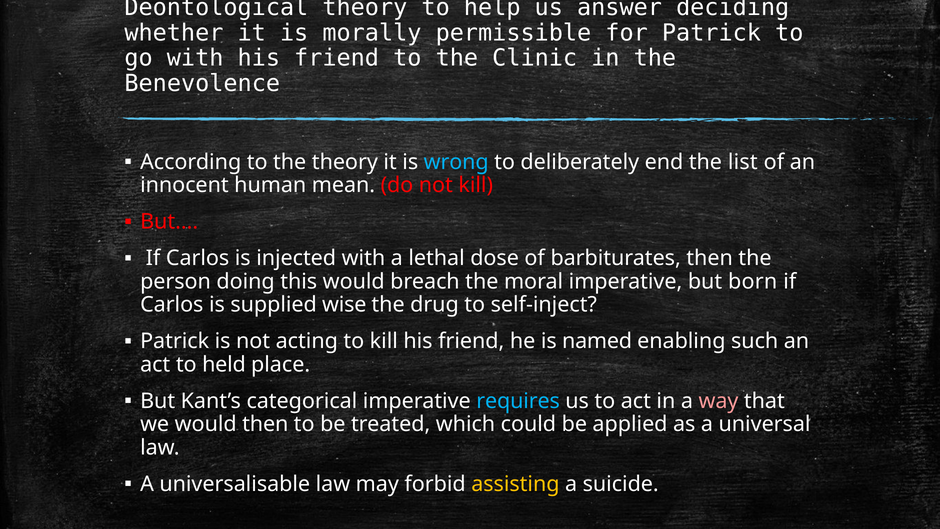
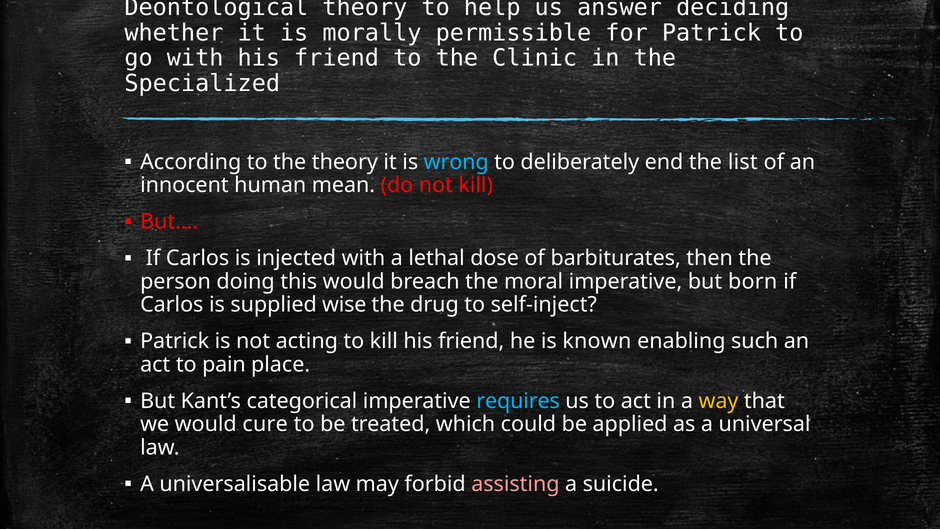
Benevolence: Benevolence -> Specialized
named: named -> known
held: held -> pain
way colour: pink -> yellow
would then: then -> cure
assisting colour: yellow -> pink
